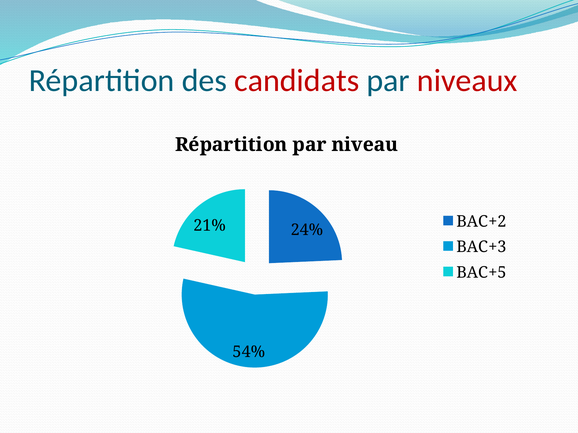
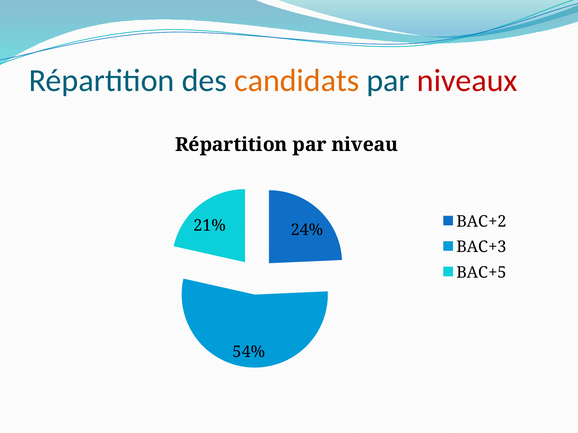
candidats colour: red -> orange
